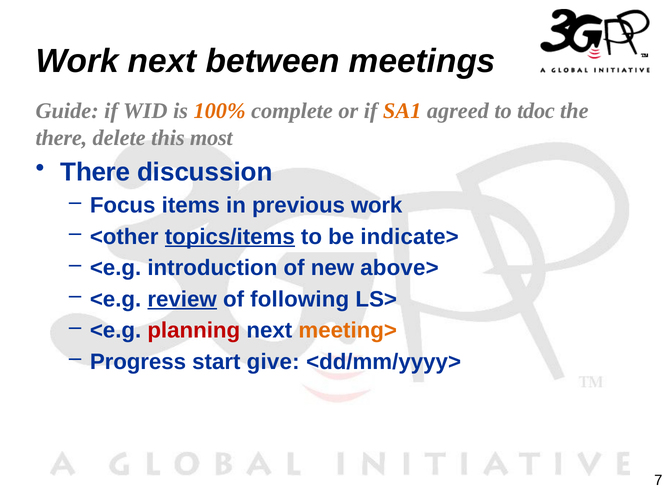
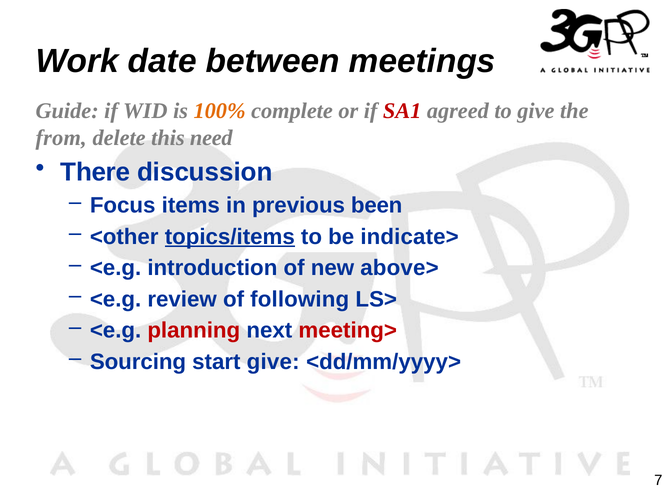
Work next: next -> date
SA1 colour: orange -> red
to tdoc: tdoc -> give
there at (61, 138): there -> from
most: most -> need
previous work: work -> been
review underline: present -> none
meeting> colour: orange -> red
Progress: Progress -> Sourcing
